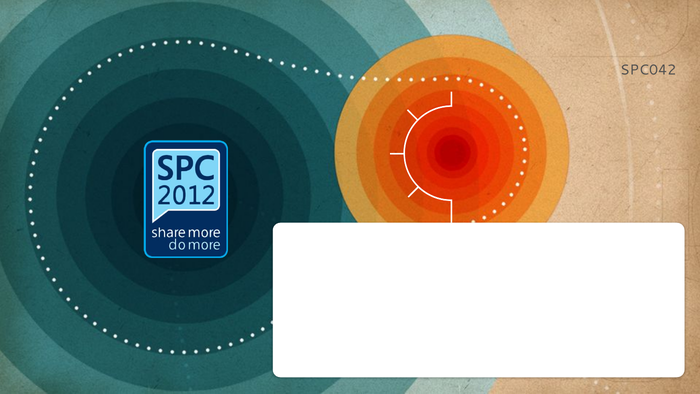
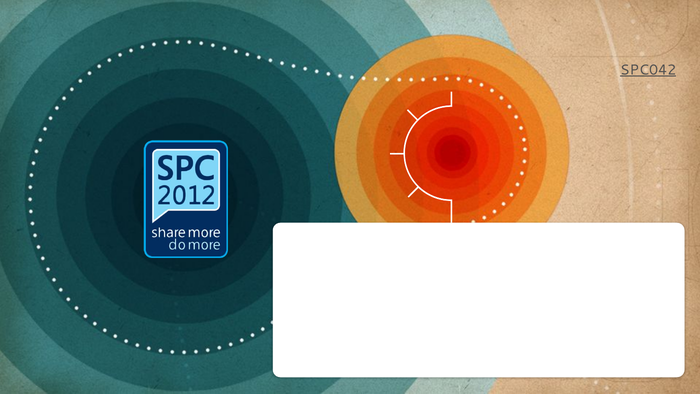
SPC042 underline: none -> present
